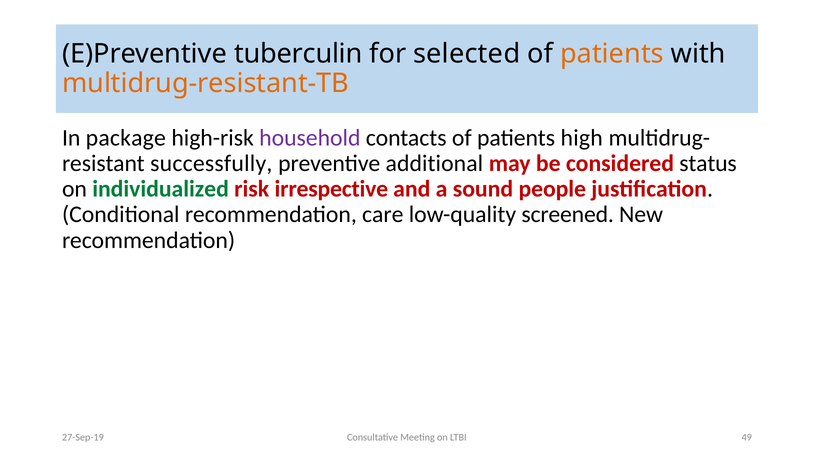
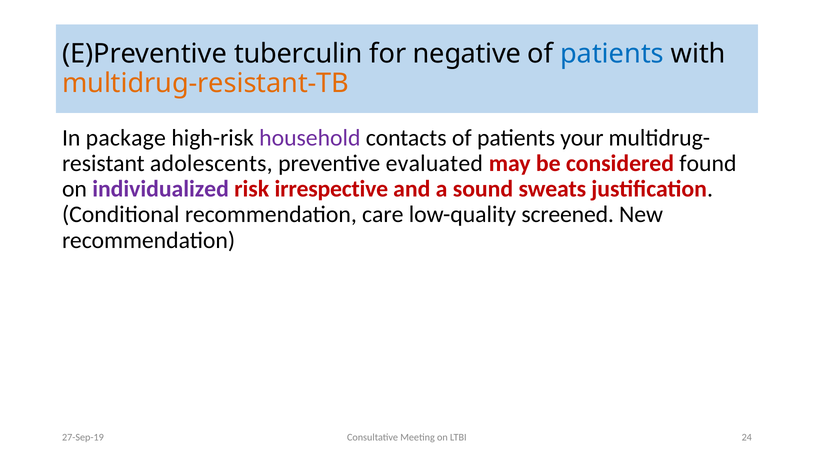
selected: selected -> negative
patients at (612, 54) colour: orange -> blue
high: high -> your
successfully: successfully -> adolescents
additional: additional -> evaluated
status: status -> found
individualized colour: green -> purple
people: people -> sweats
49: 49 -> 24
